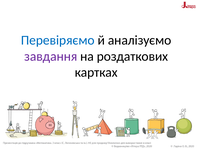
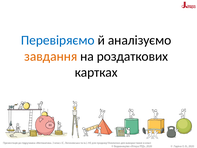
завдання colour: purple -> orange
